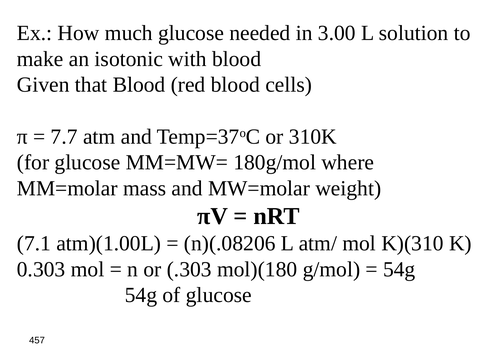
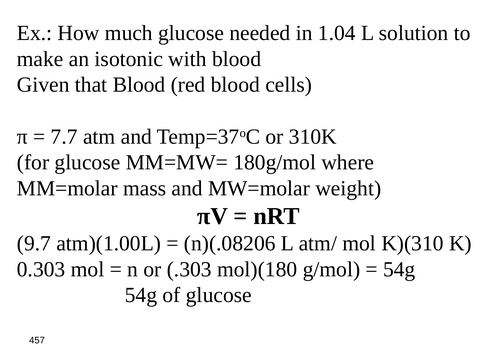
3.00: 3.00 -> 1.04
7.1: 7.1 -> 9.7
